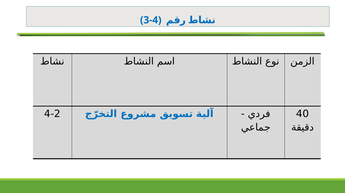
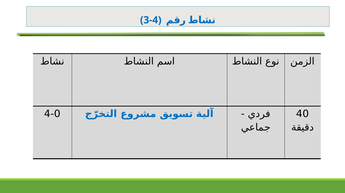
4-2: 4-2 -> 4-0
